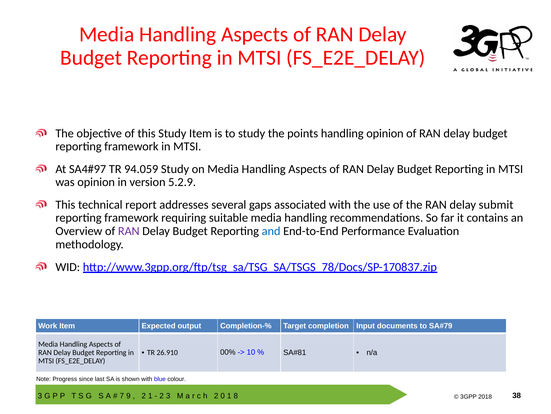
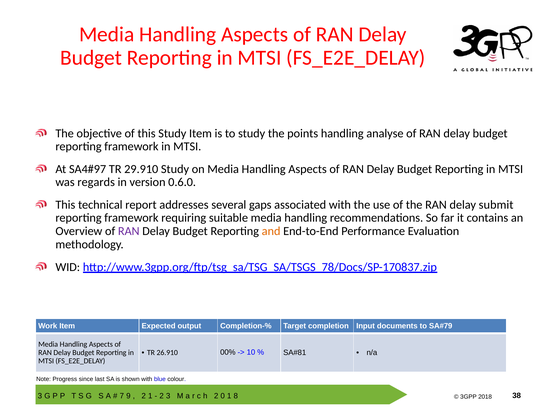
handling opinion: opinion -> analyse
94.059: 94.059 -> 29.910
was opinion: opinion -> regards
5.2.9: 5.2.9 -> 0.6.0
and colour: blue -> orange
